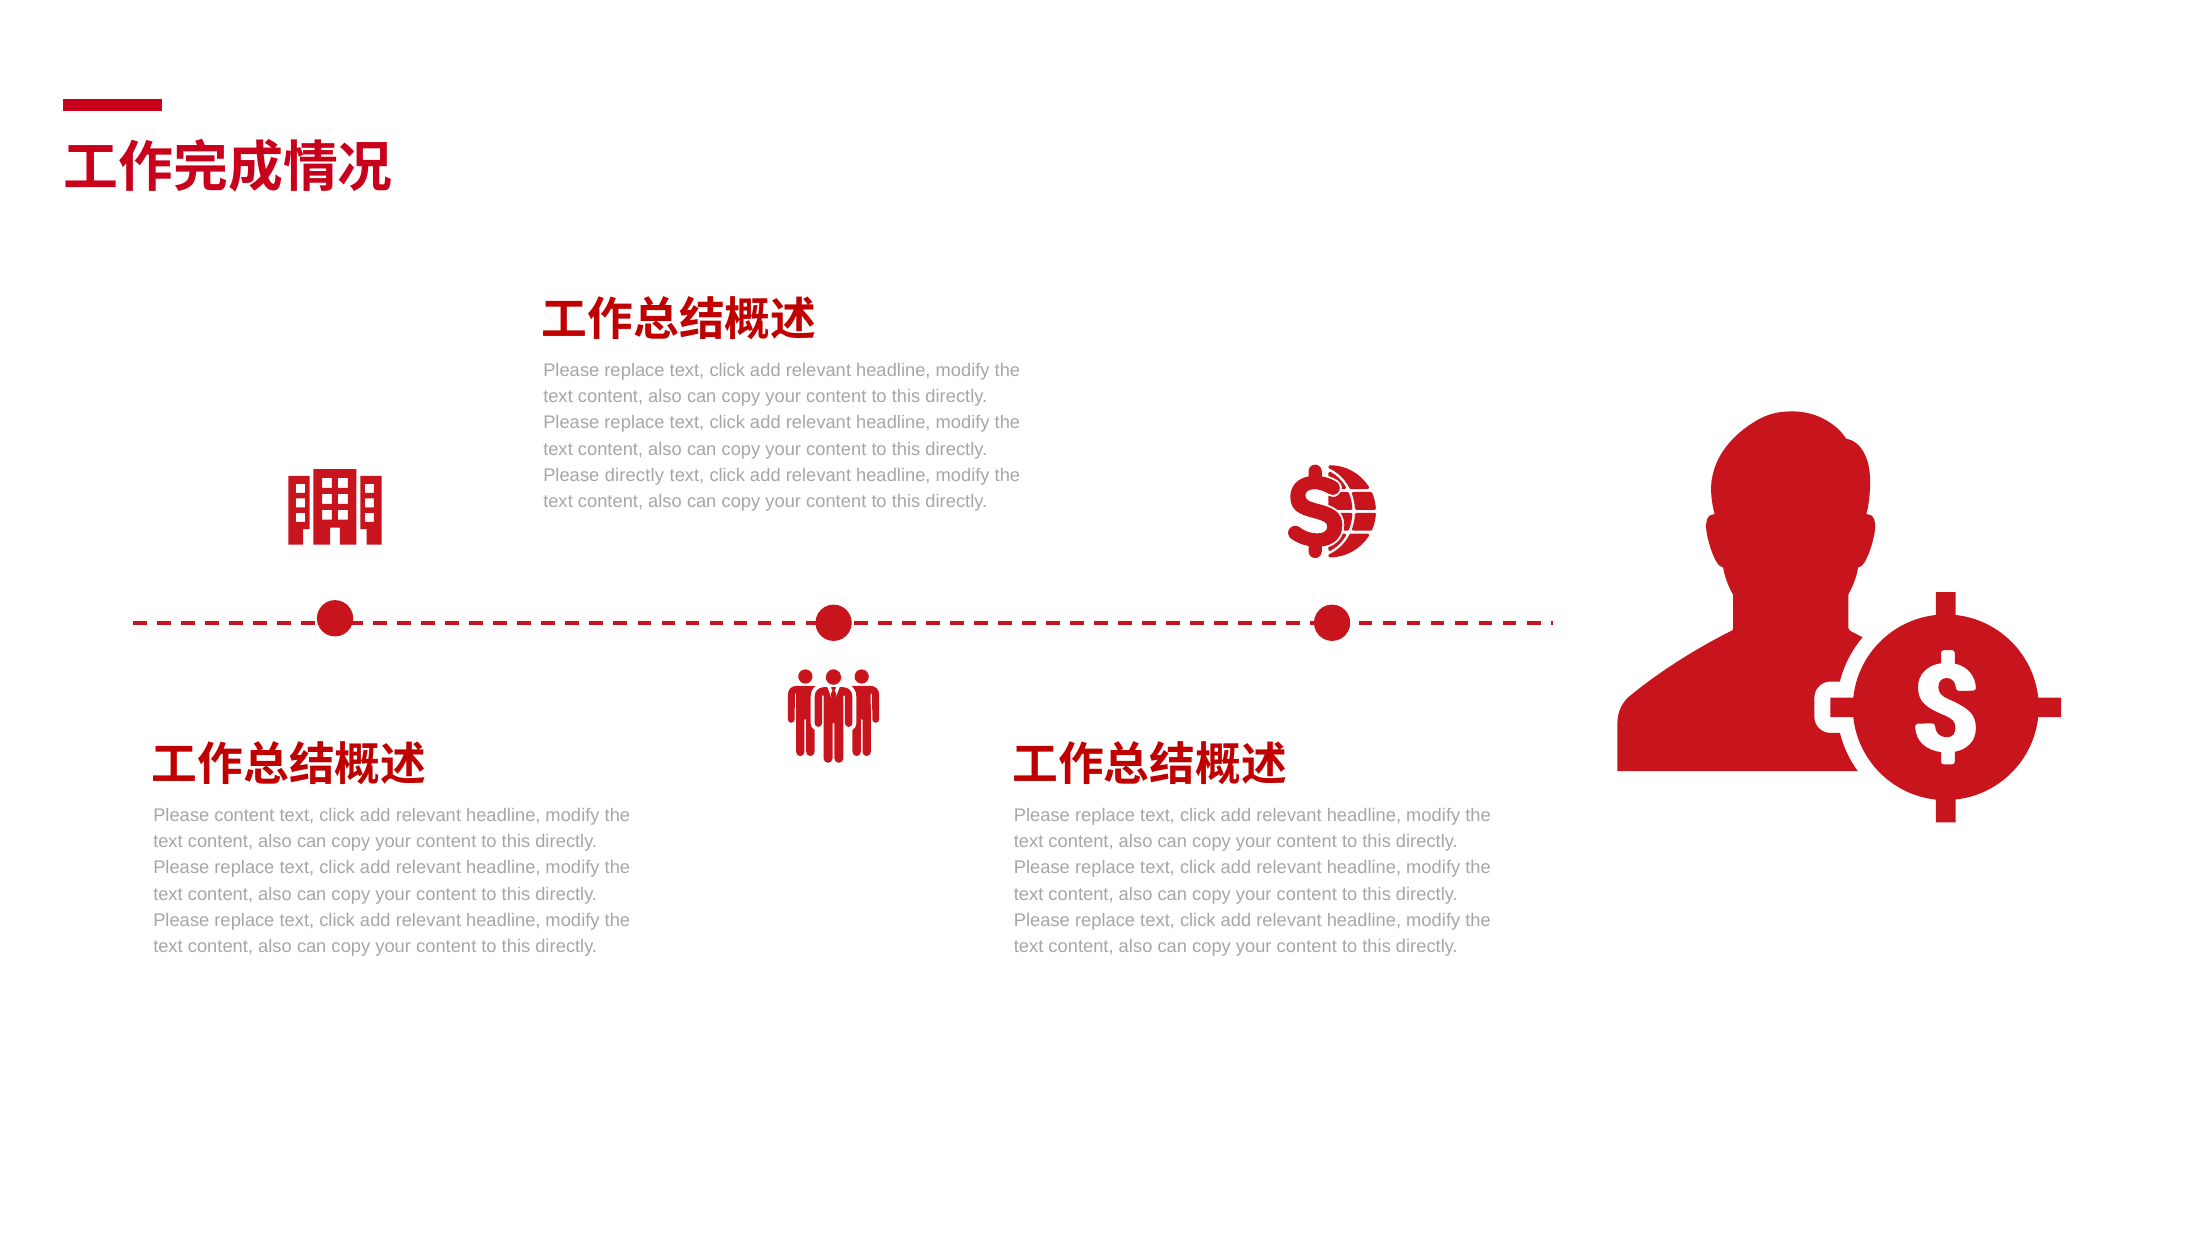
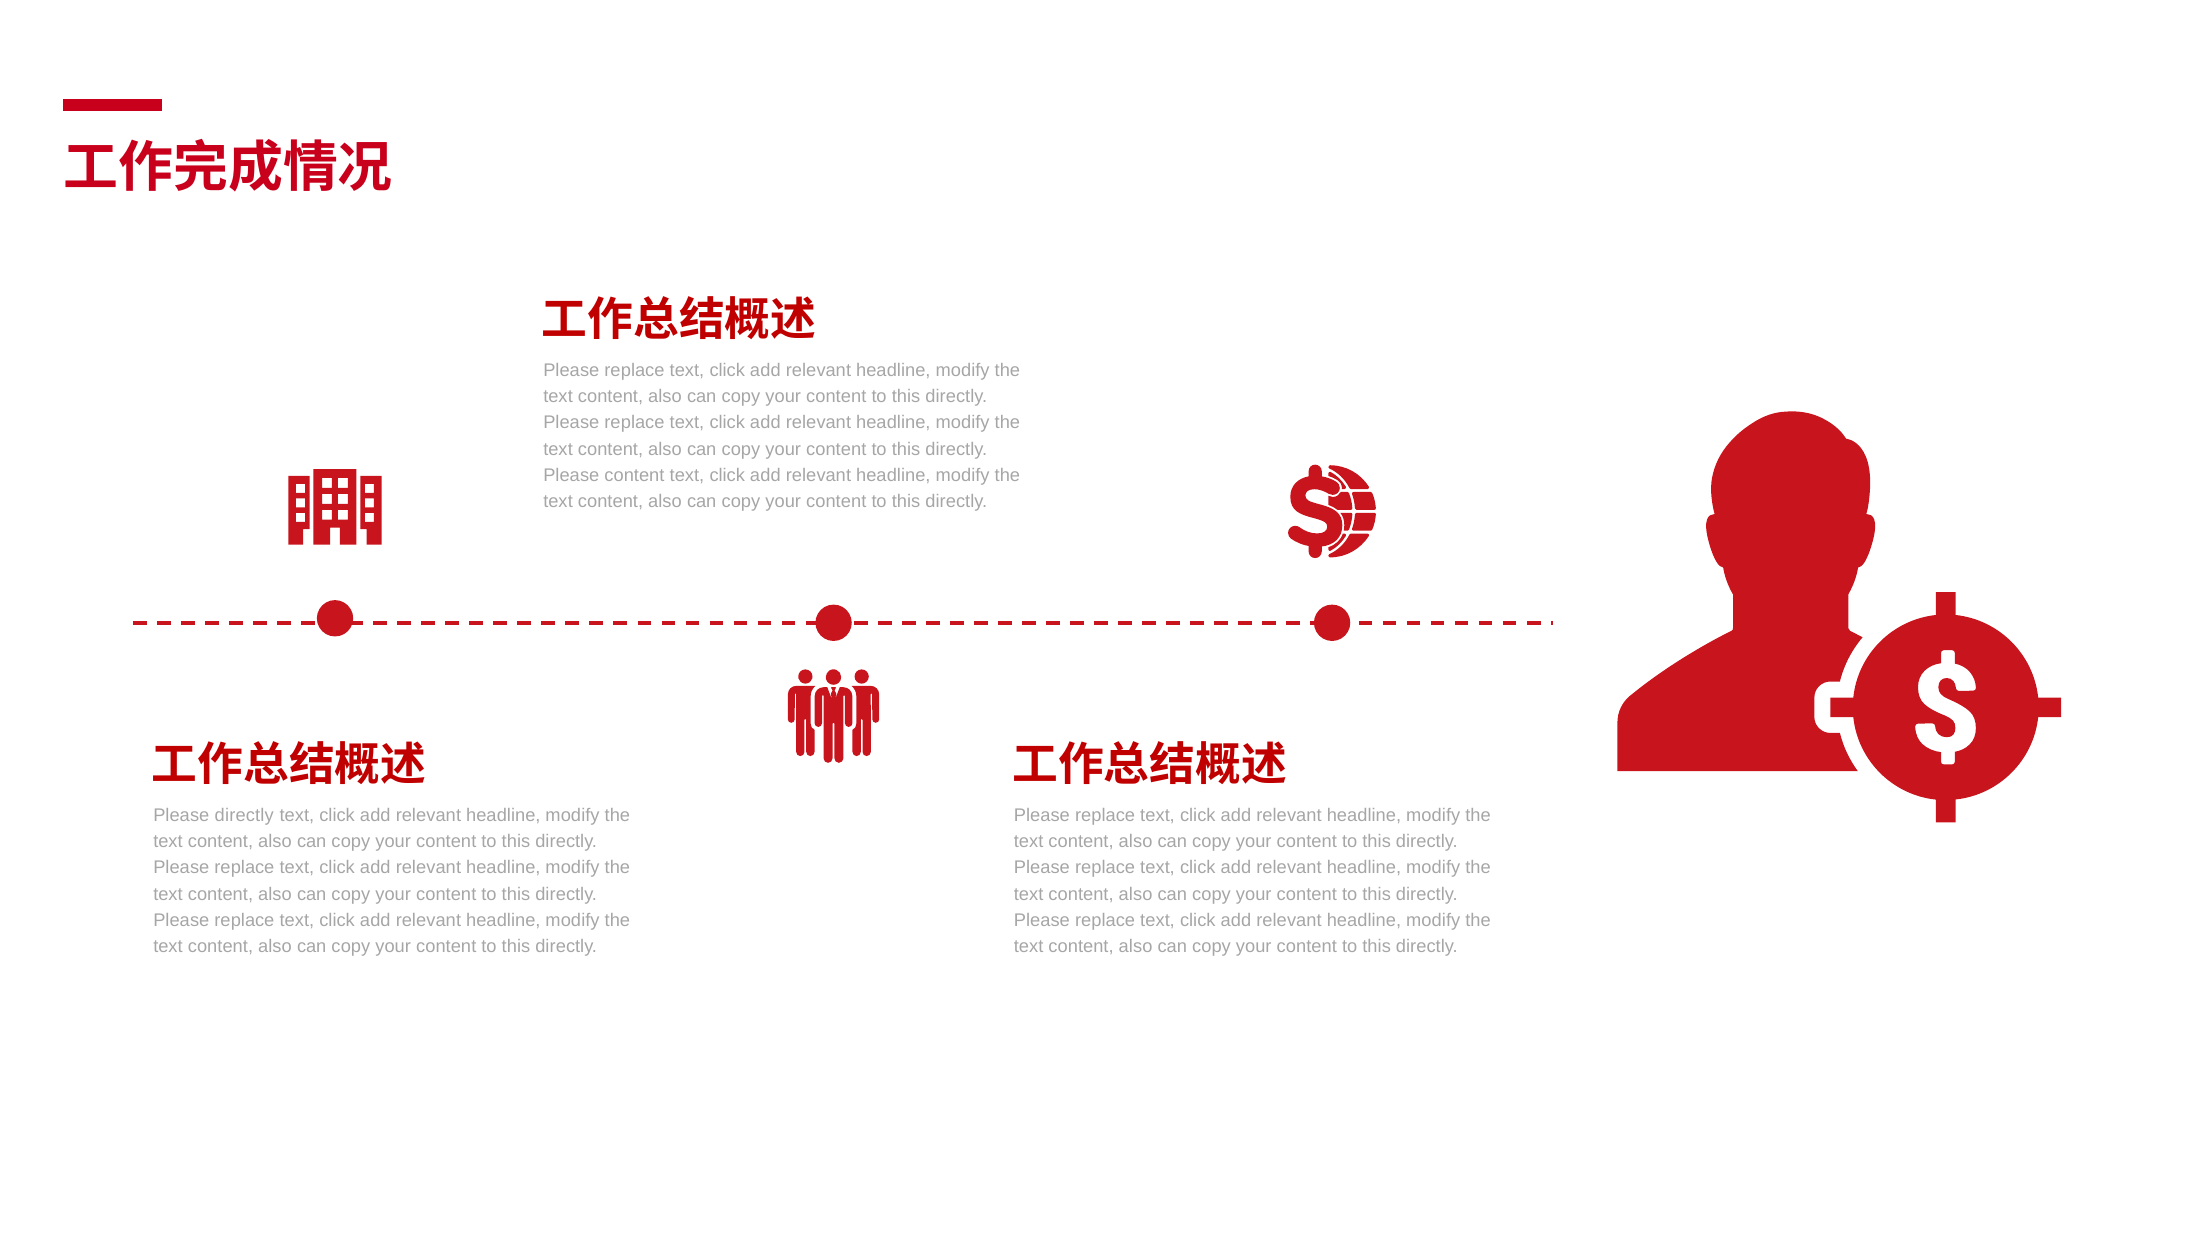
Please directly: directly -> content
Please content: content -> directly
